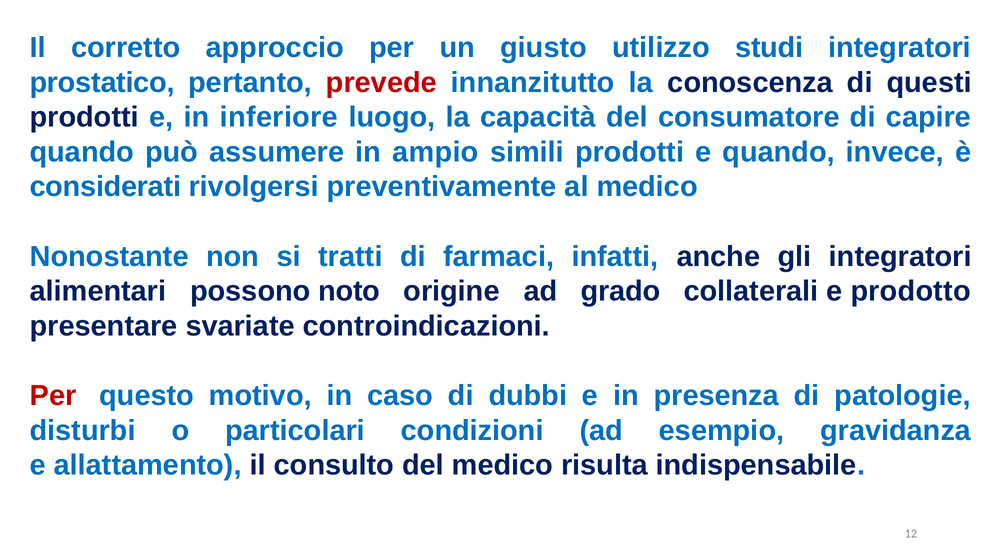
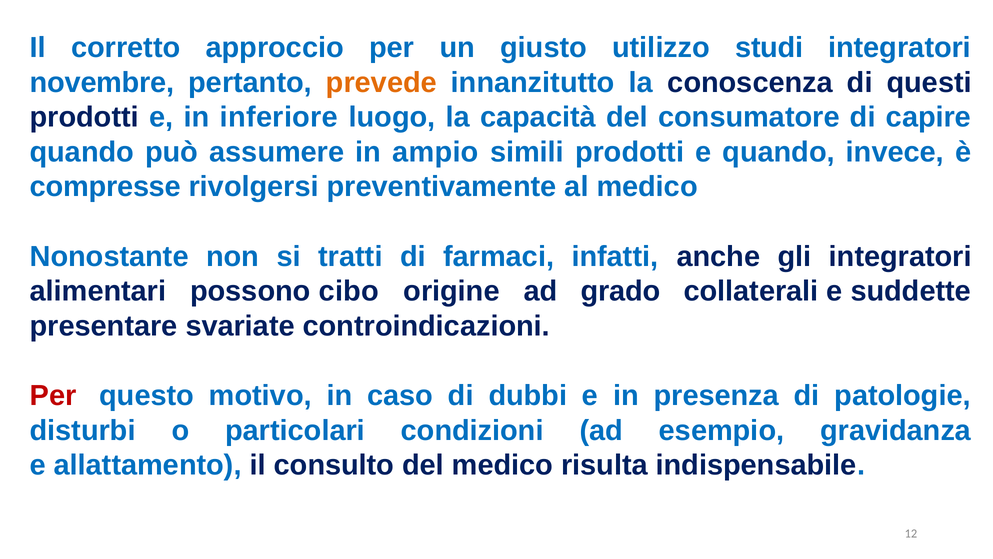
prostatico: prostatico -> novembre
prevede colour: red -> orange
considerati: considerati -> compresse
noto: noto -> cibo
prodotto: prodotto -> suddette
